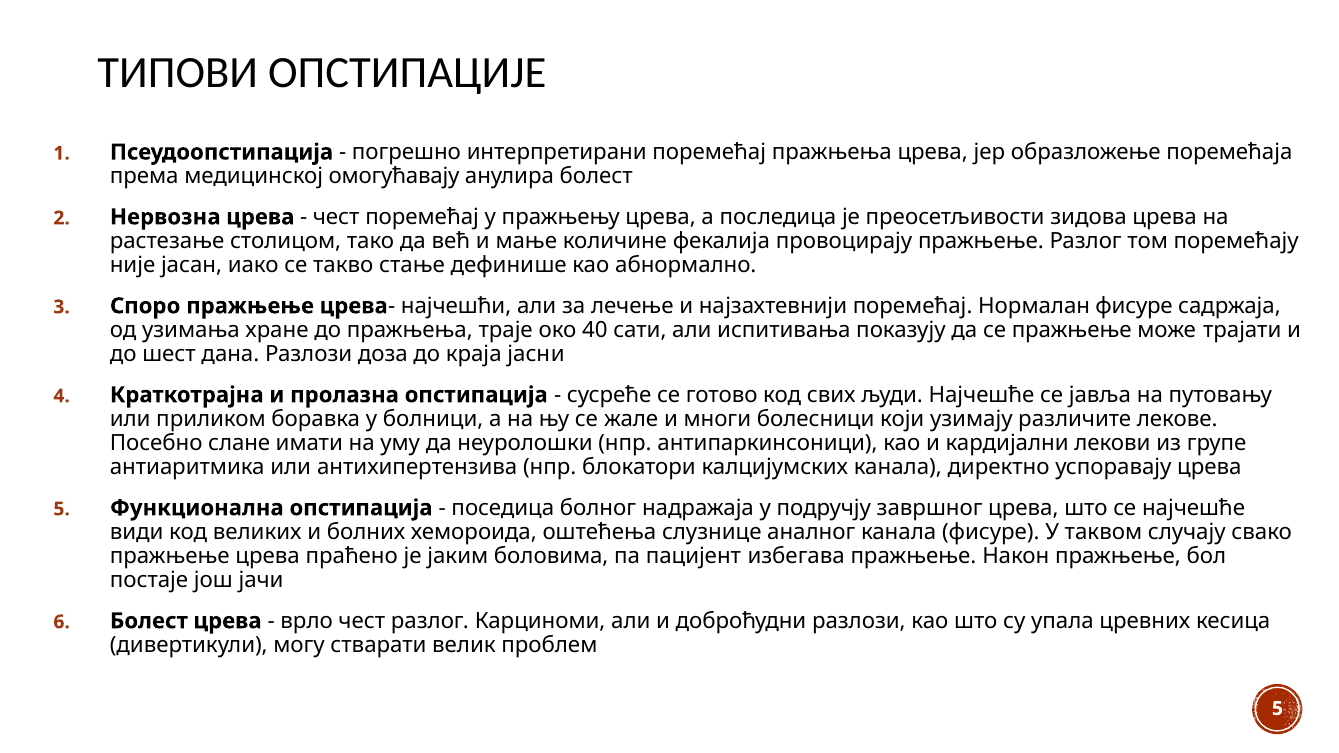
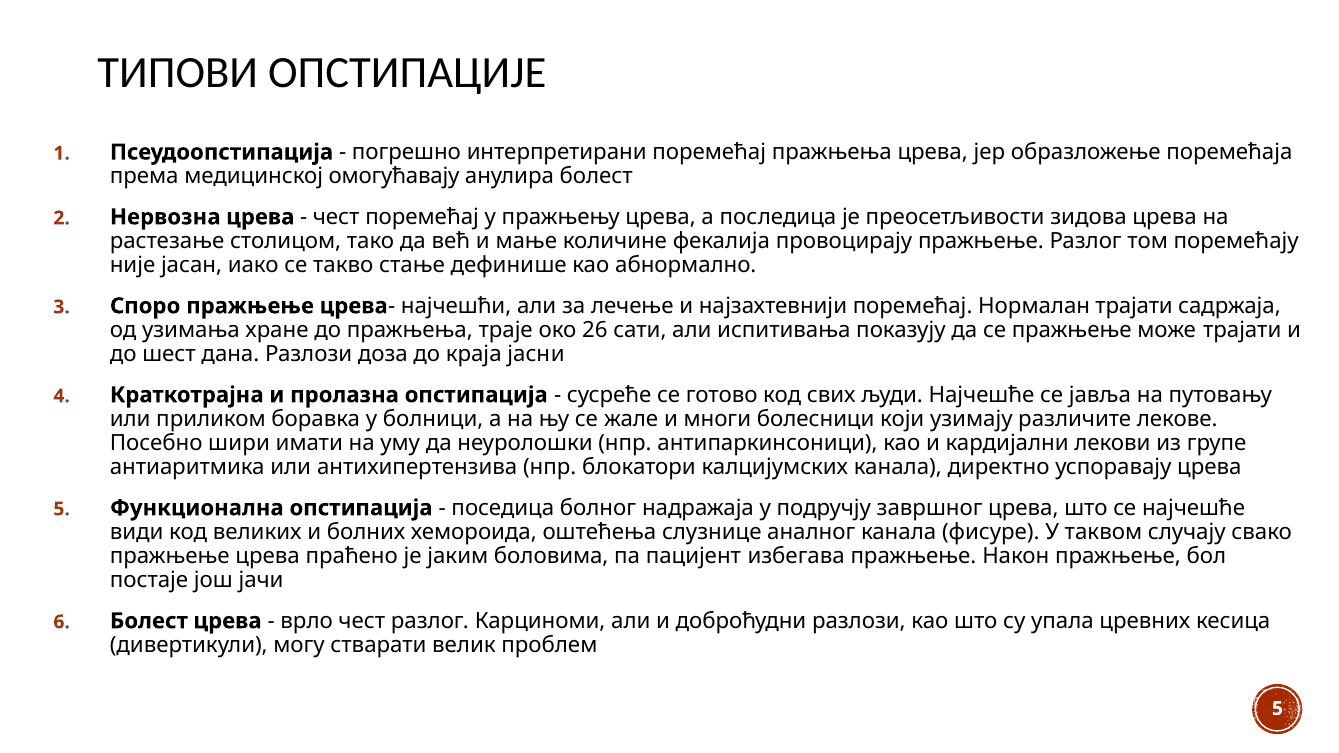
Нормалан фисуре: фисуре -> трајати
40: 40 -> 26
слане: слане -> шири
